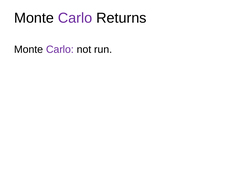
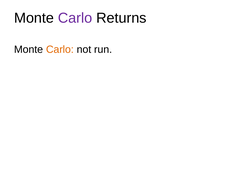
Carlo at (60, 49) colour: purple -> orange
